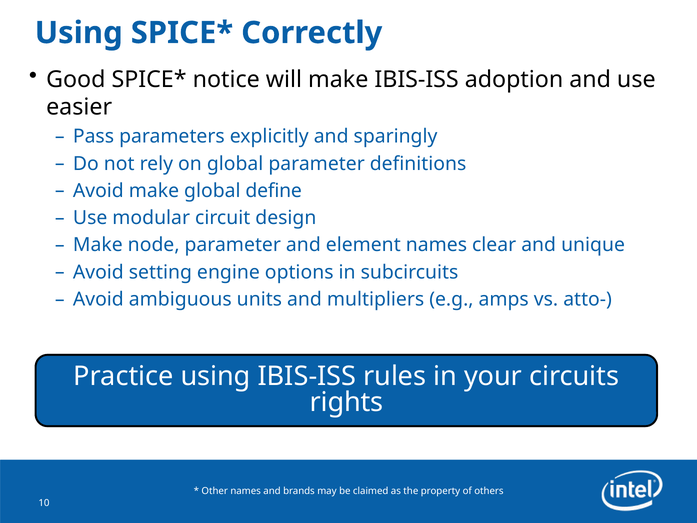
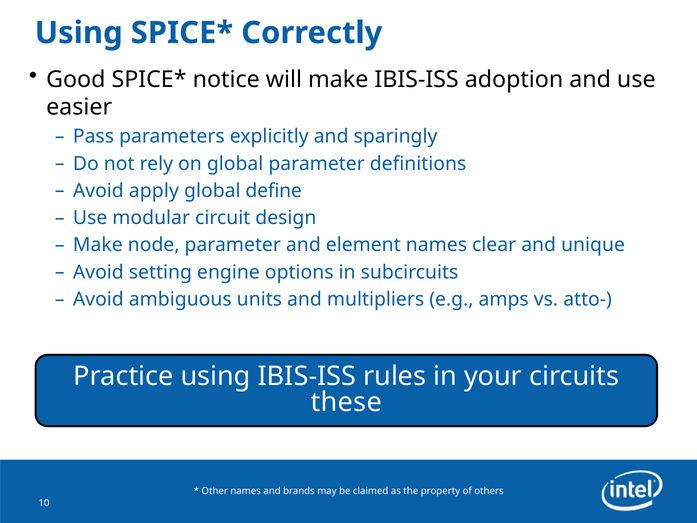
Avoid make: make -> apply
rights: rights -> these
